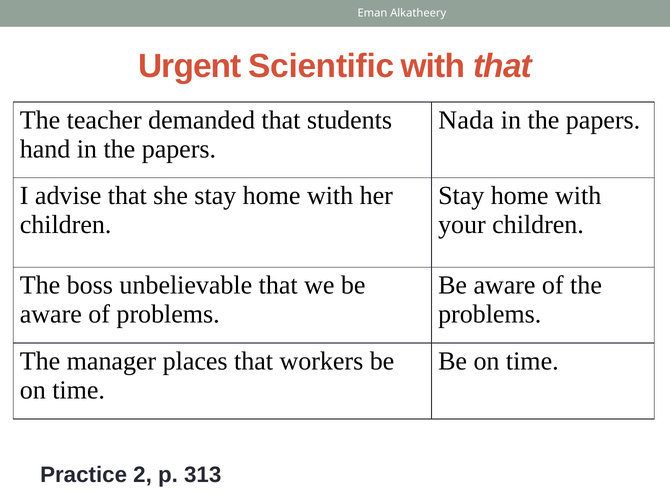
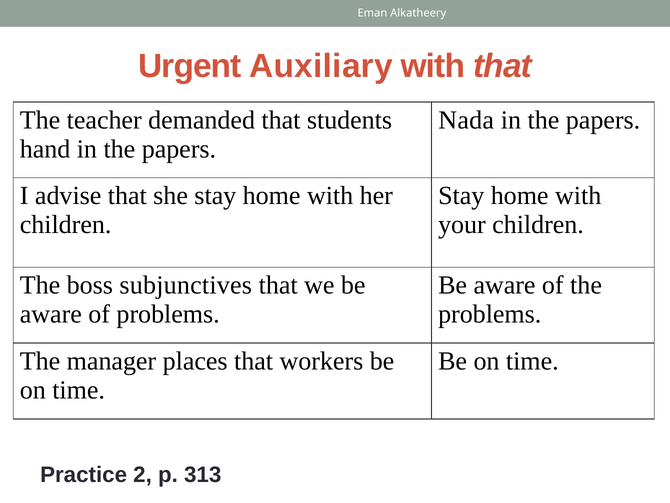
Scientific: Scientific -> Auxiliary
unbelievable: unbelievable -> subjunctives
